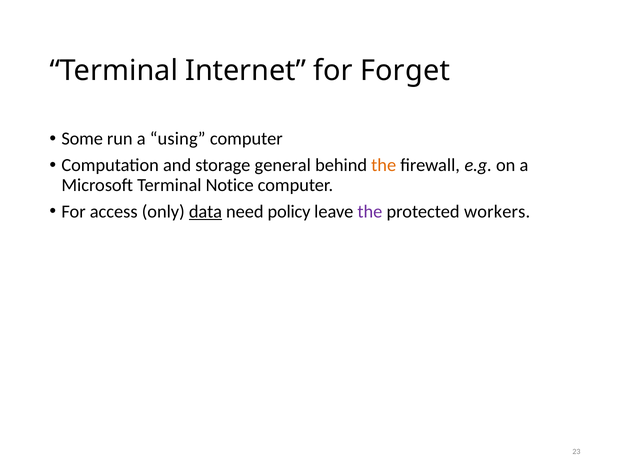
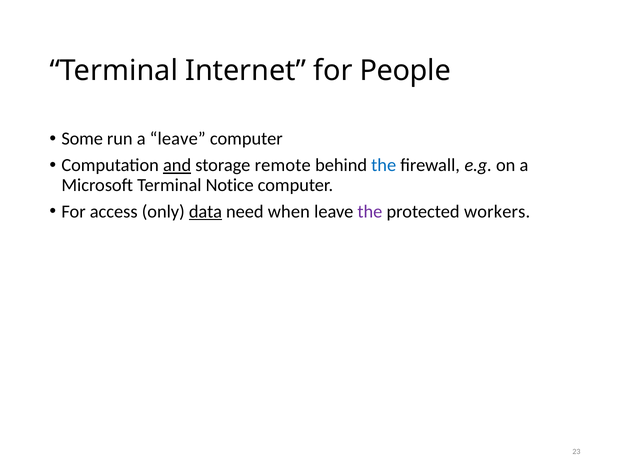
Forget: Forget -> People
a using: using -> leave
and underline: none -> present
general: general -> remote
the at (384, 165) colour: orange -> blue
policy: policy -> when
